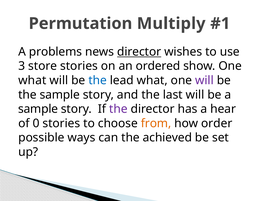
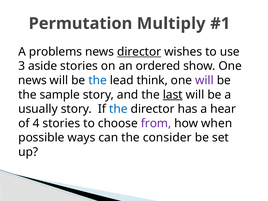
store: store -> aside
what at (32, 80): what -> news
lead what: what -> think
last underline: none -> present
sample at (38, 109): sample -> usually
the at (118, 109) colour: purple -> blue
0: 0 -> 4
from colour: orange -> purple
order: order -> when
achieved: achieved -> consider
